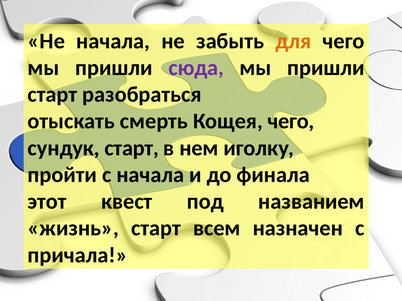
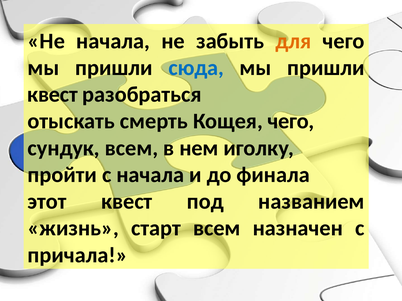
сюда colour: purple -> blue
старт at (52, 95): старт -> квест
сундук старт: старт -> всем
